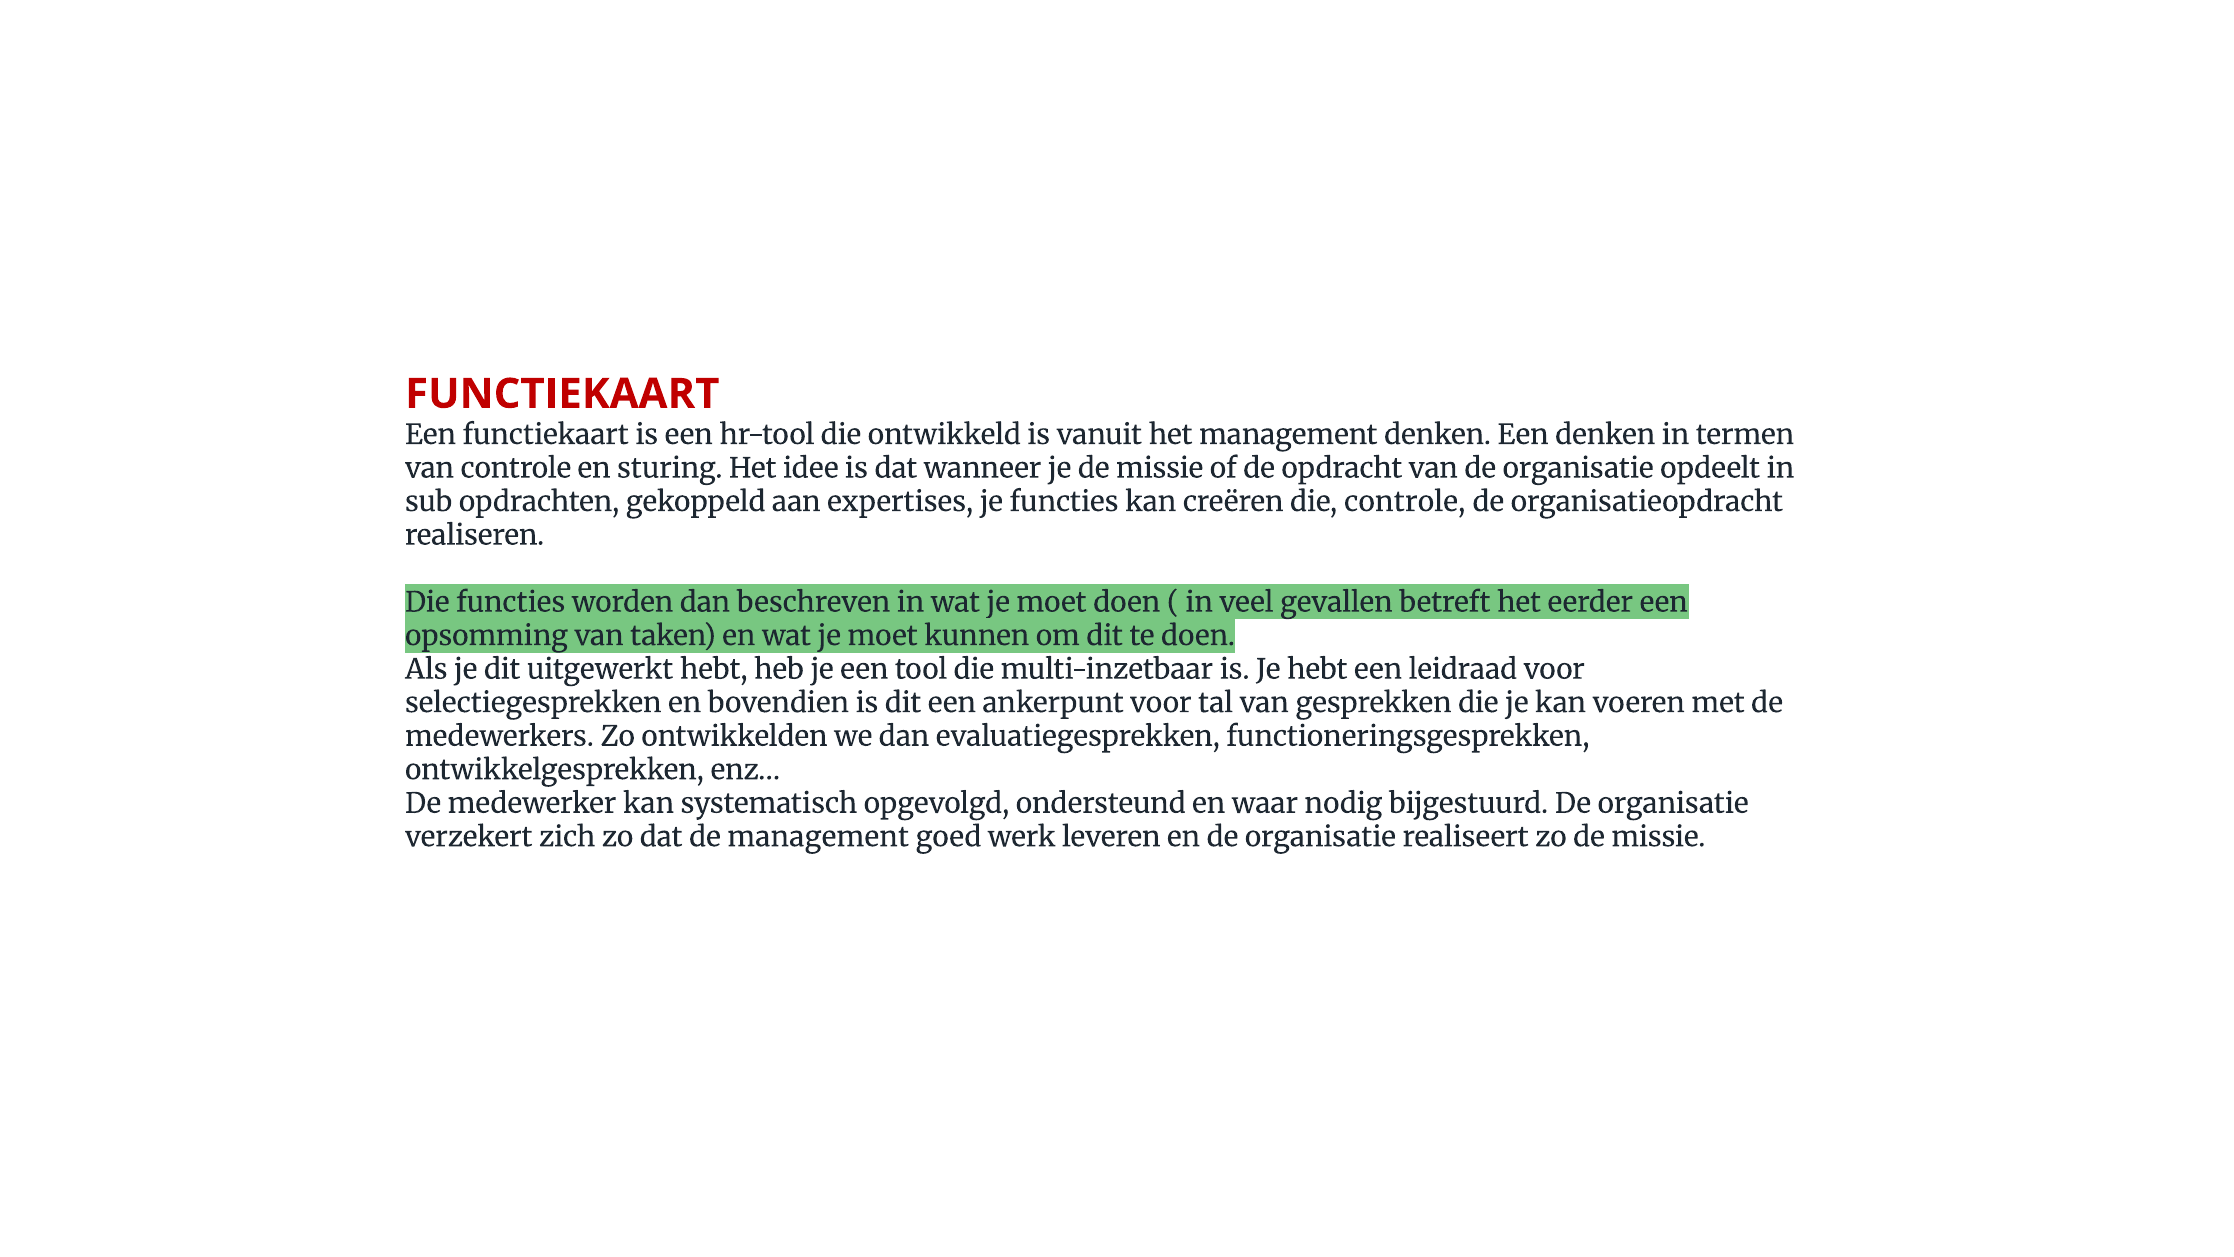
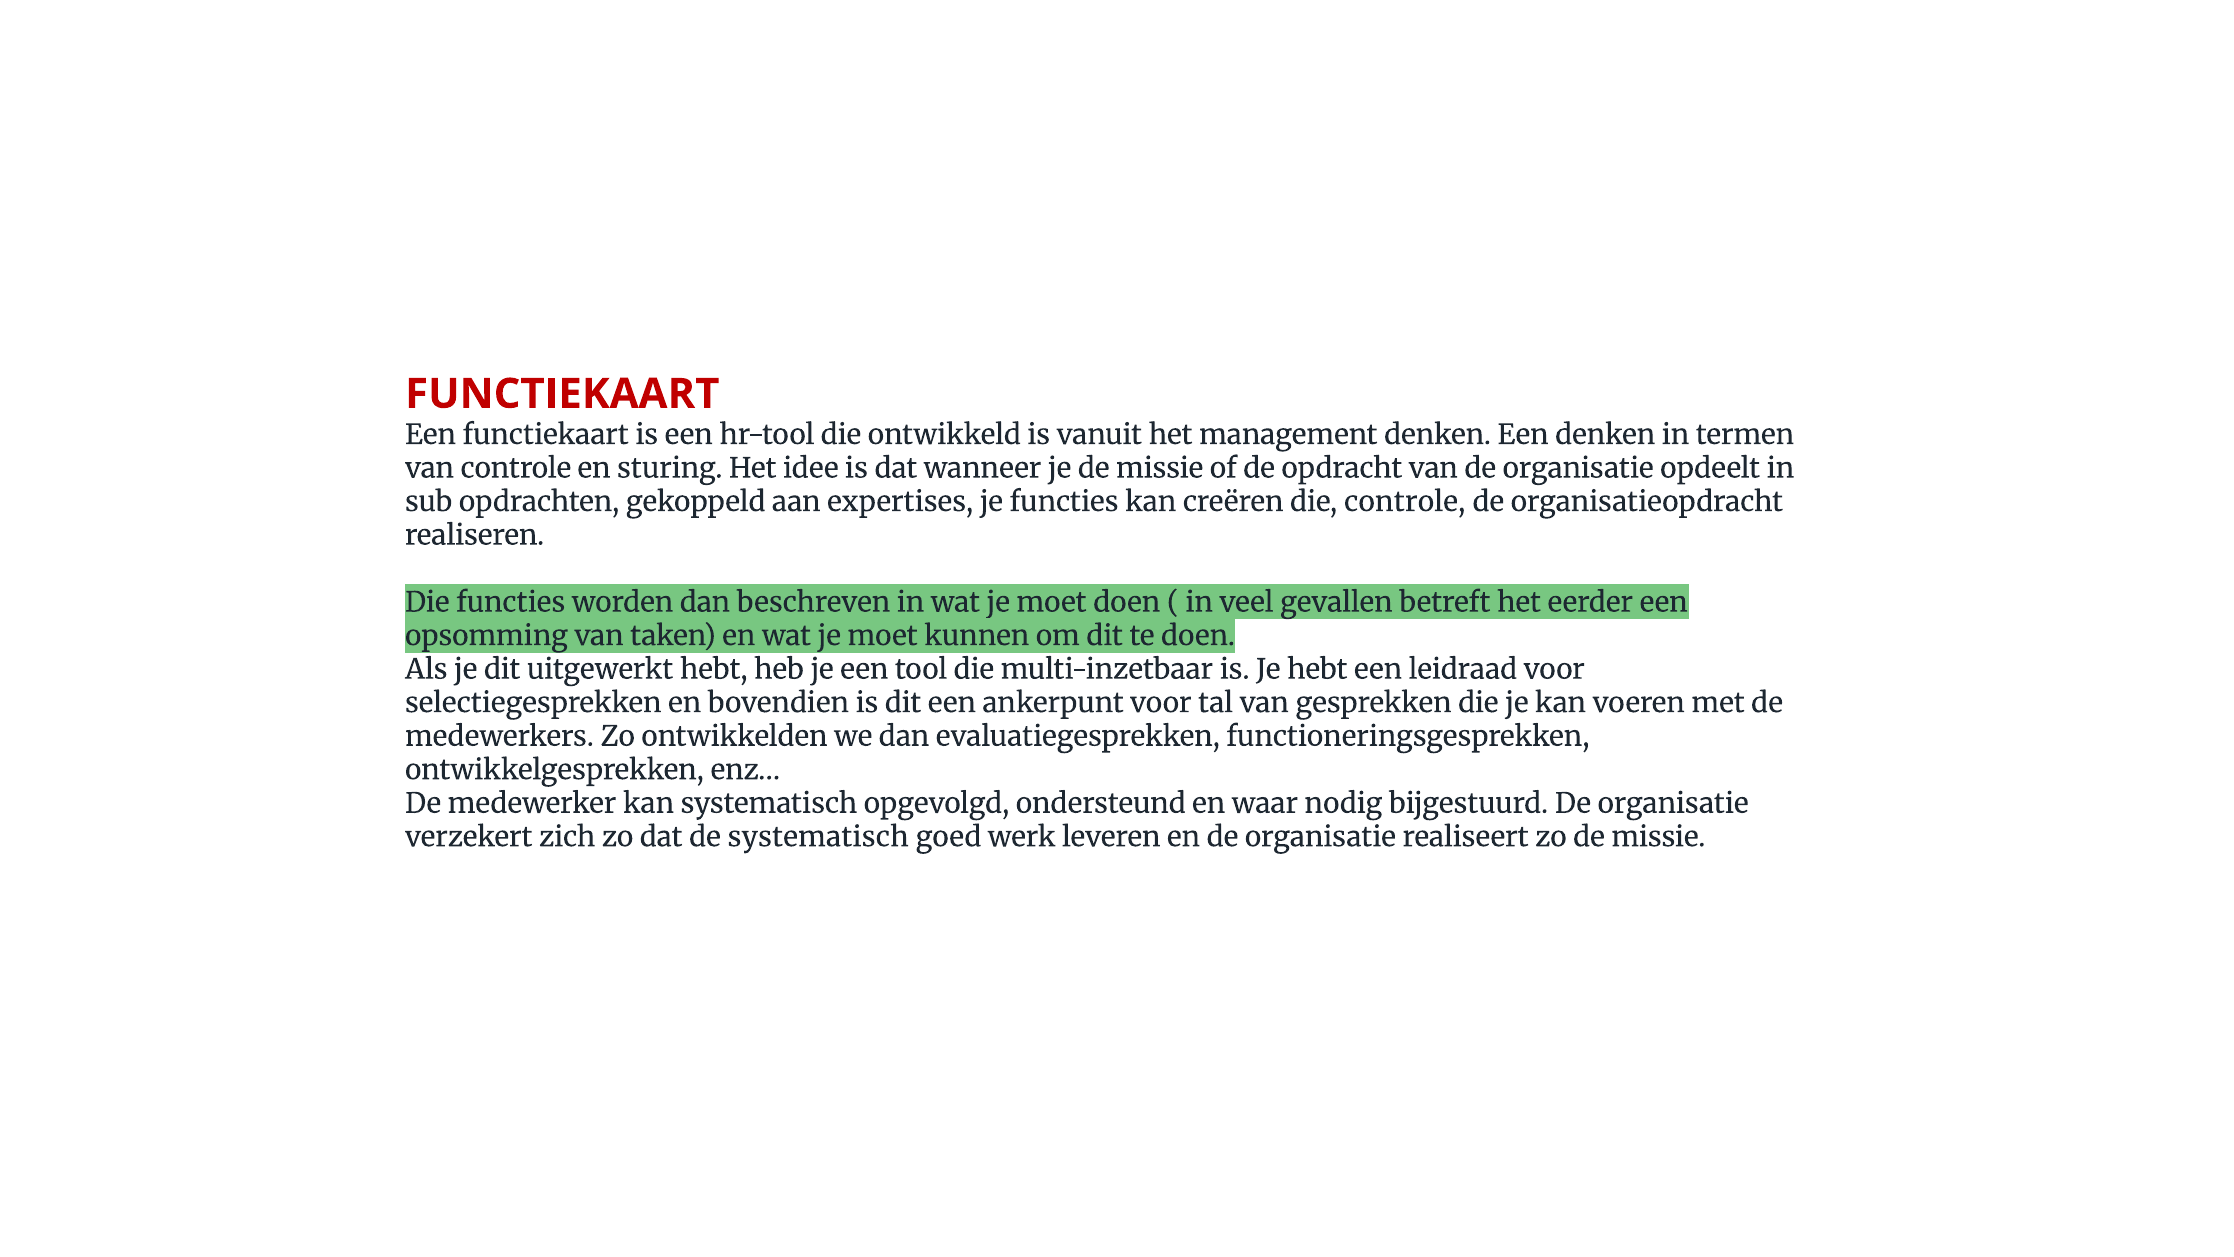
de management: management -> systematisch
